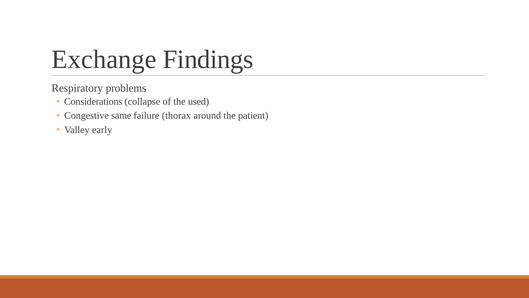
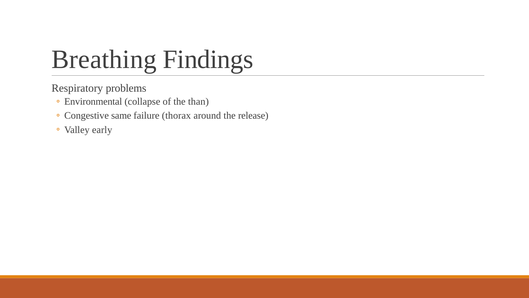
Exchange: Exchange -> Breathing
Considerations: Considerations -> Environmental
used: used -> than
patient: patient -> release
